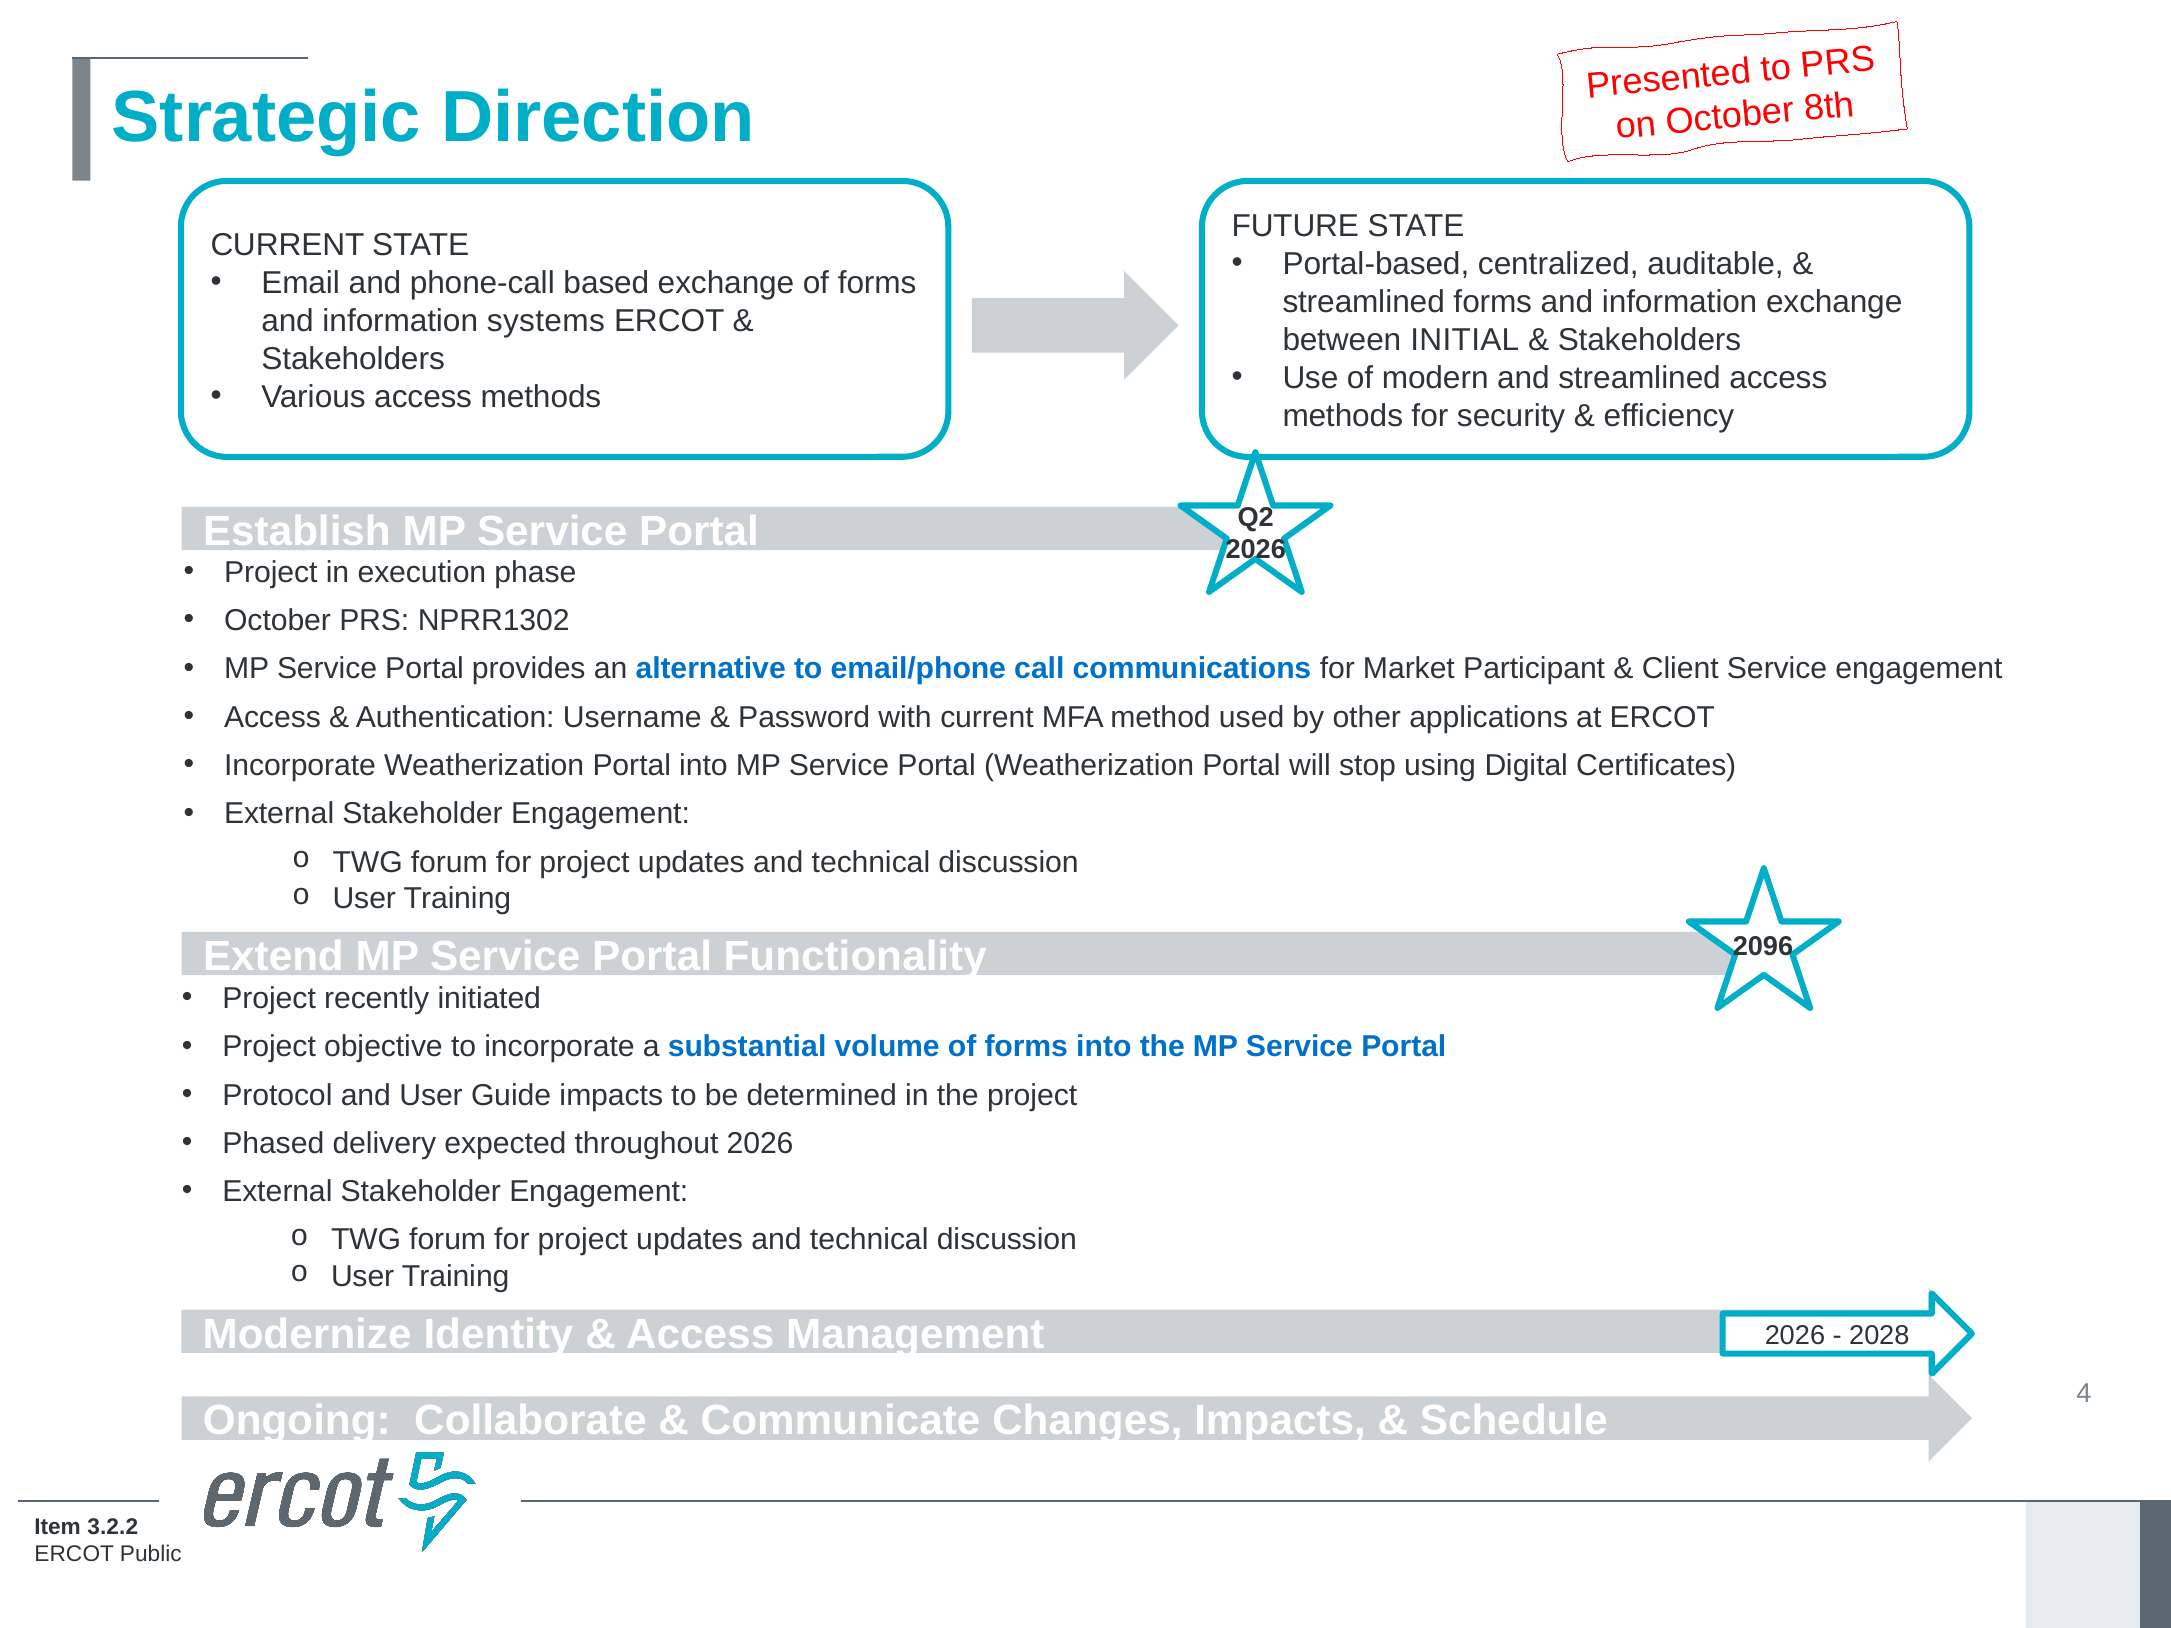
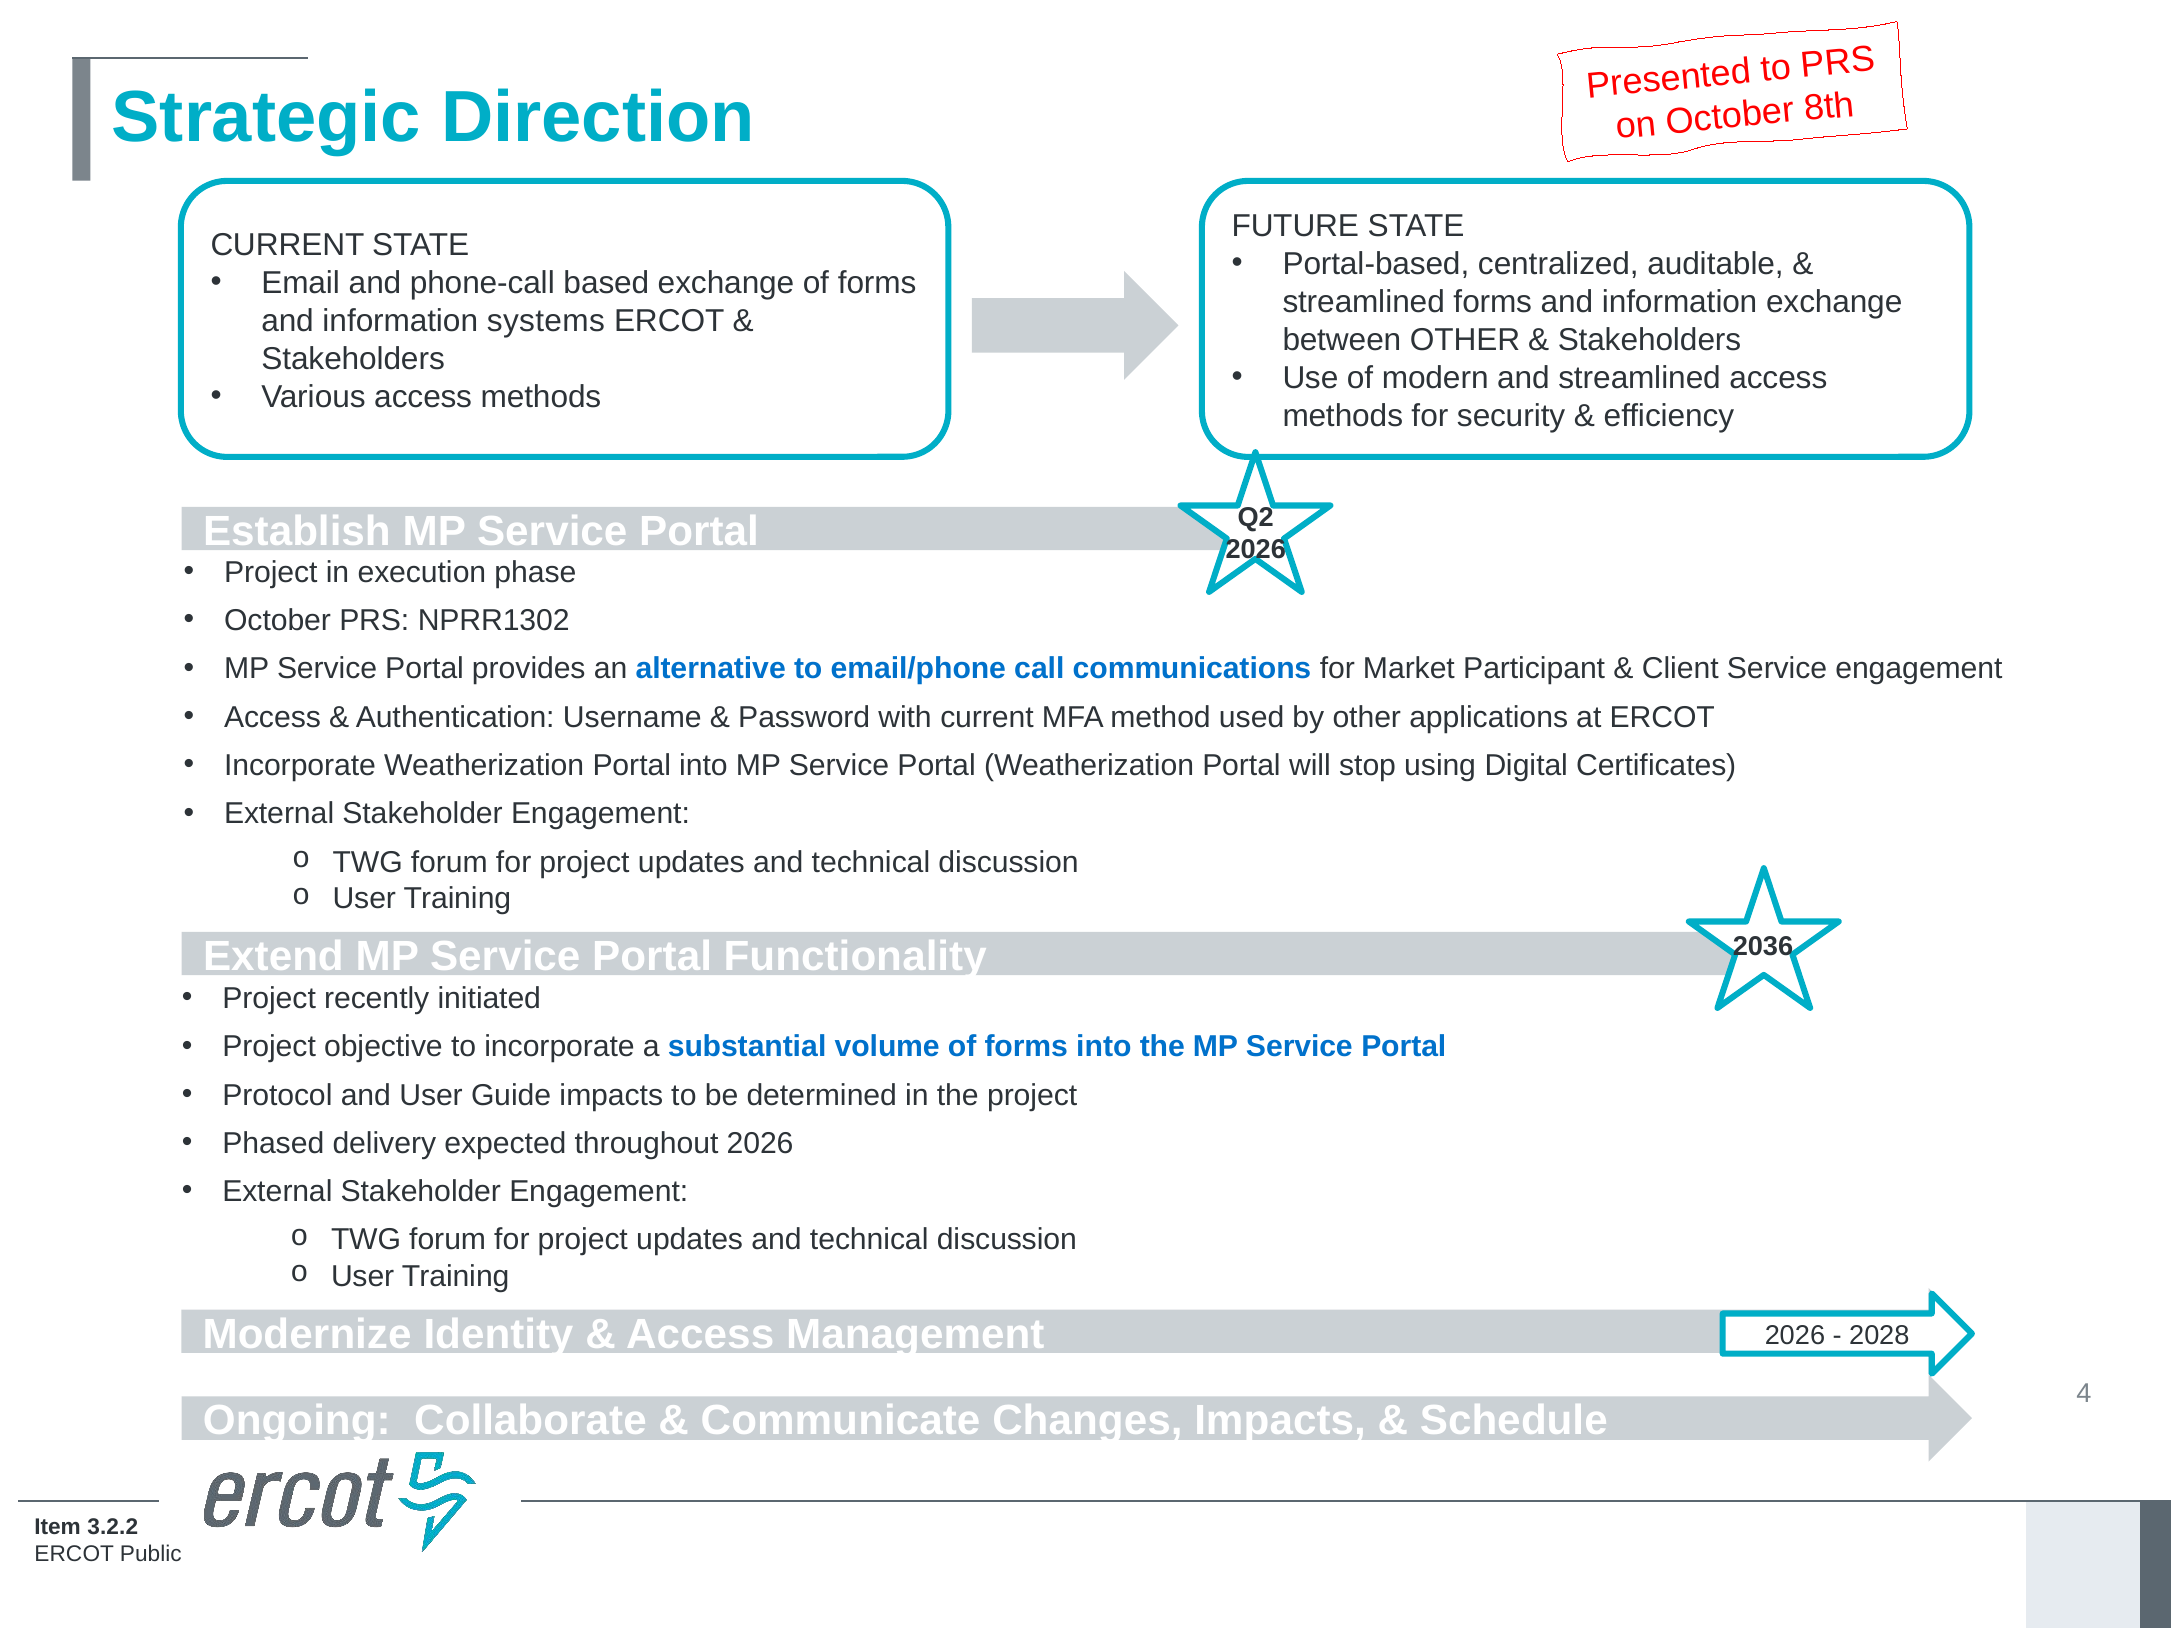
between INITIAL: INITIAL -> OTHER
2096: 2096 -> 2036
